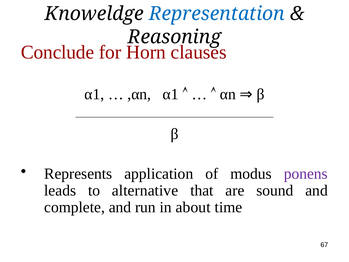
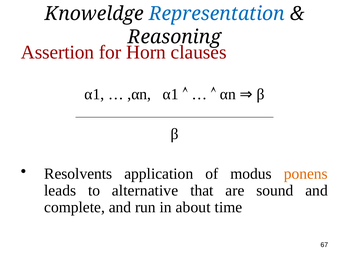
Conclude: Conclude -> Assertion
Represents: Represents -> Resolvents
ponens colour: purple -> orange
